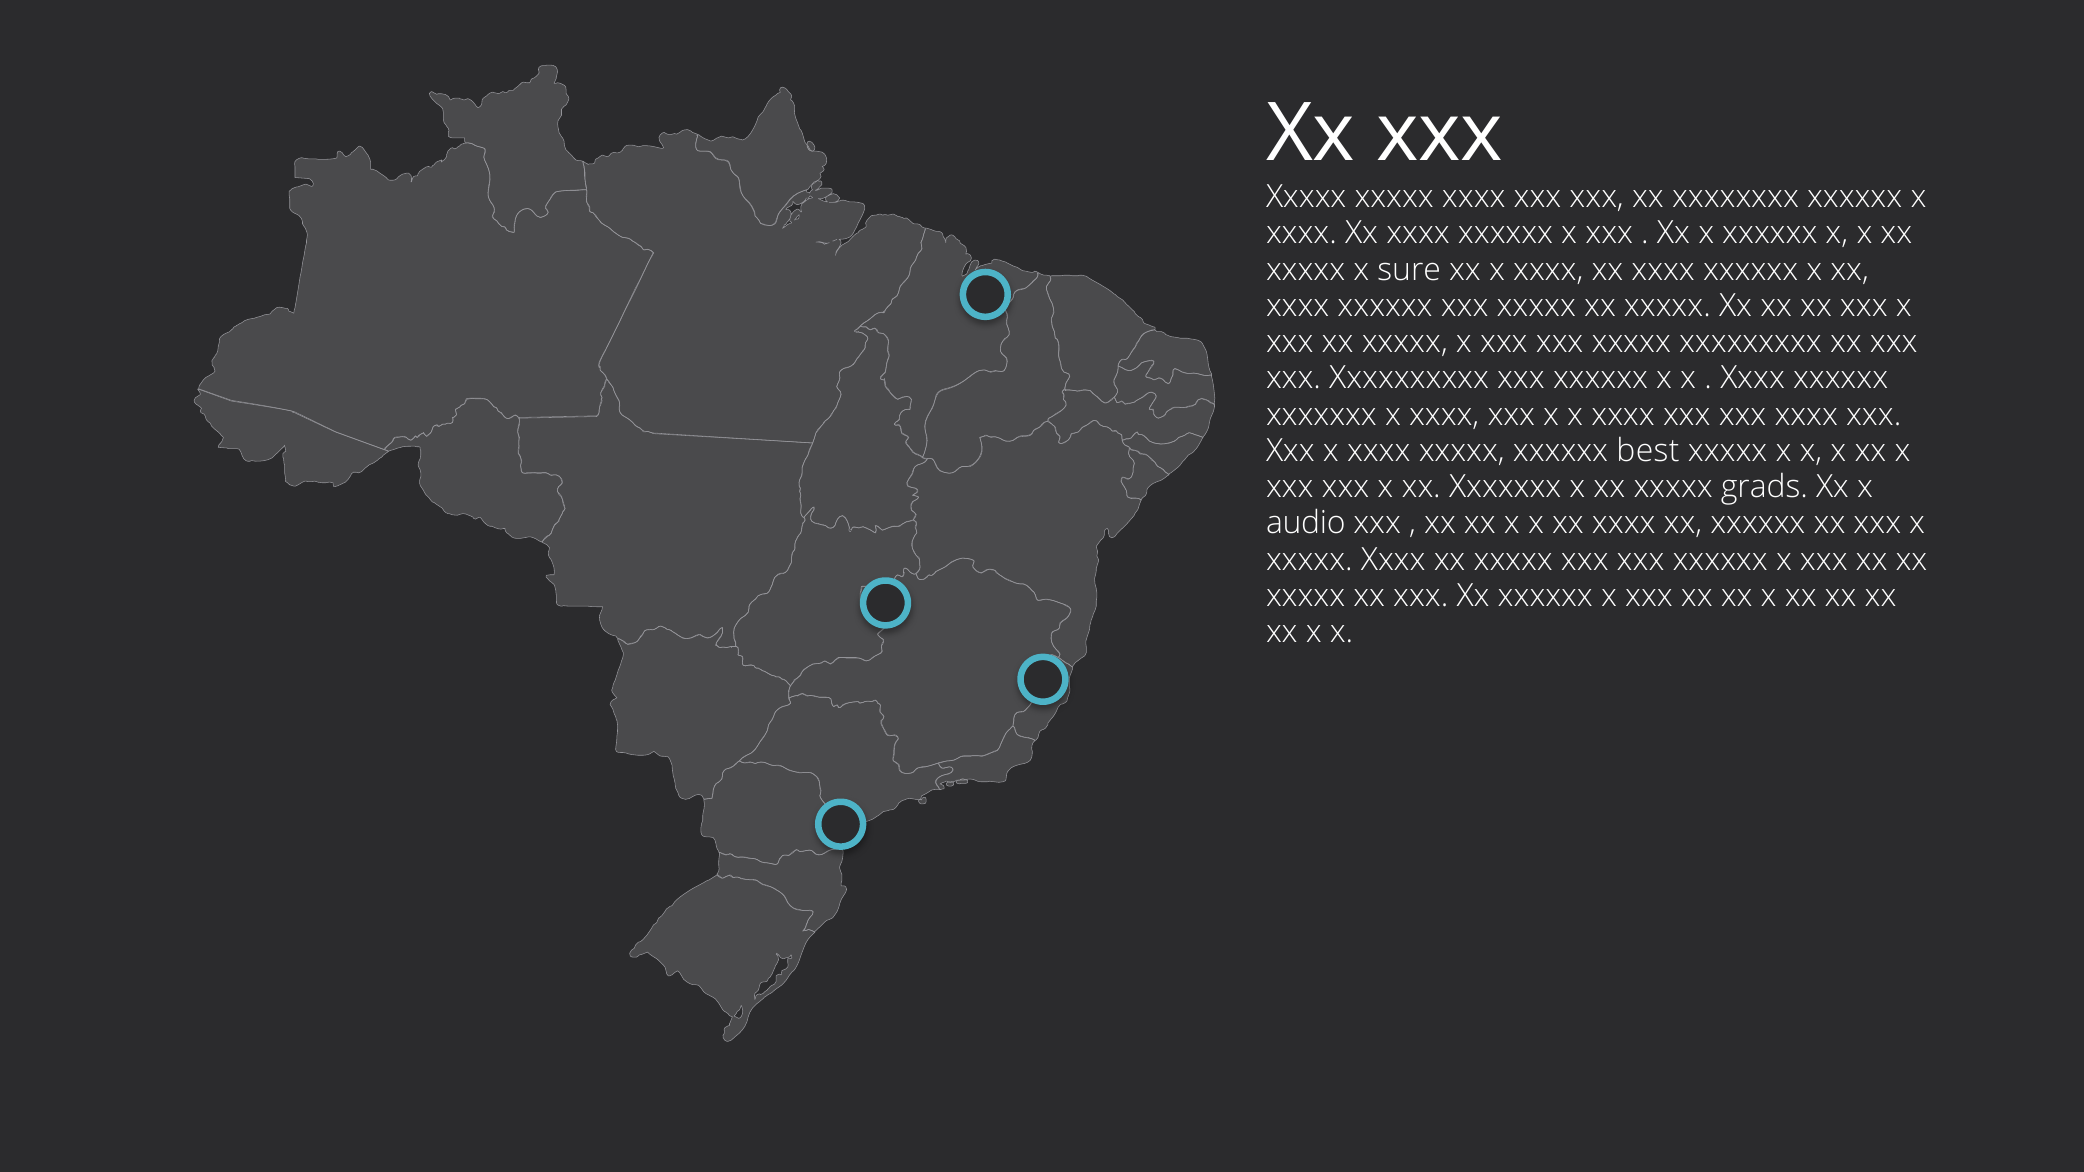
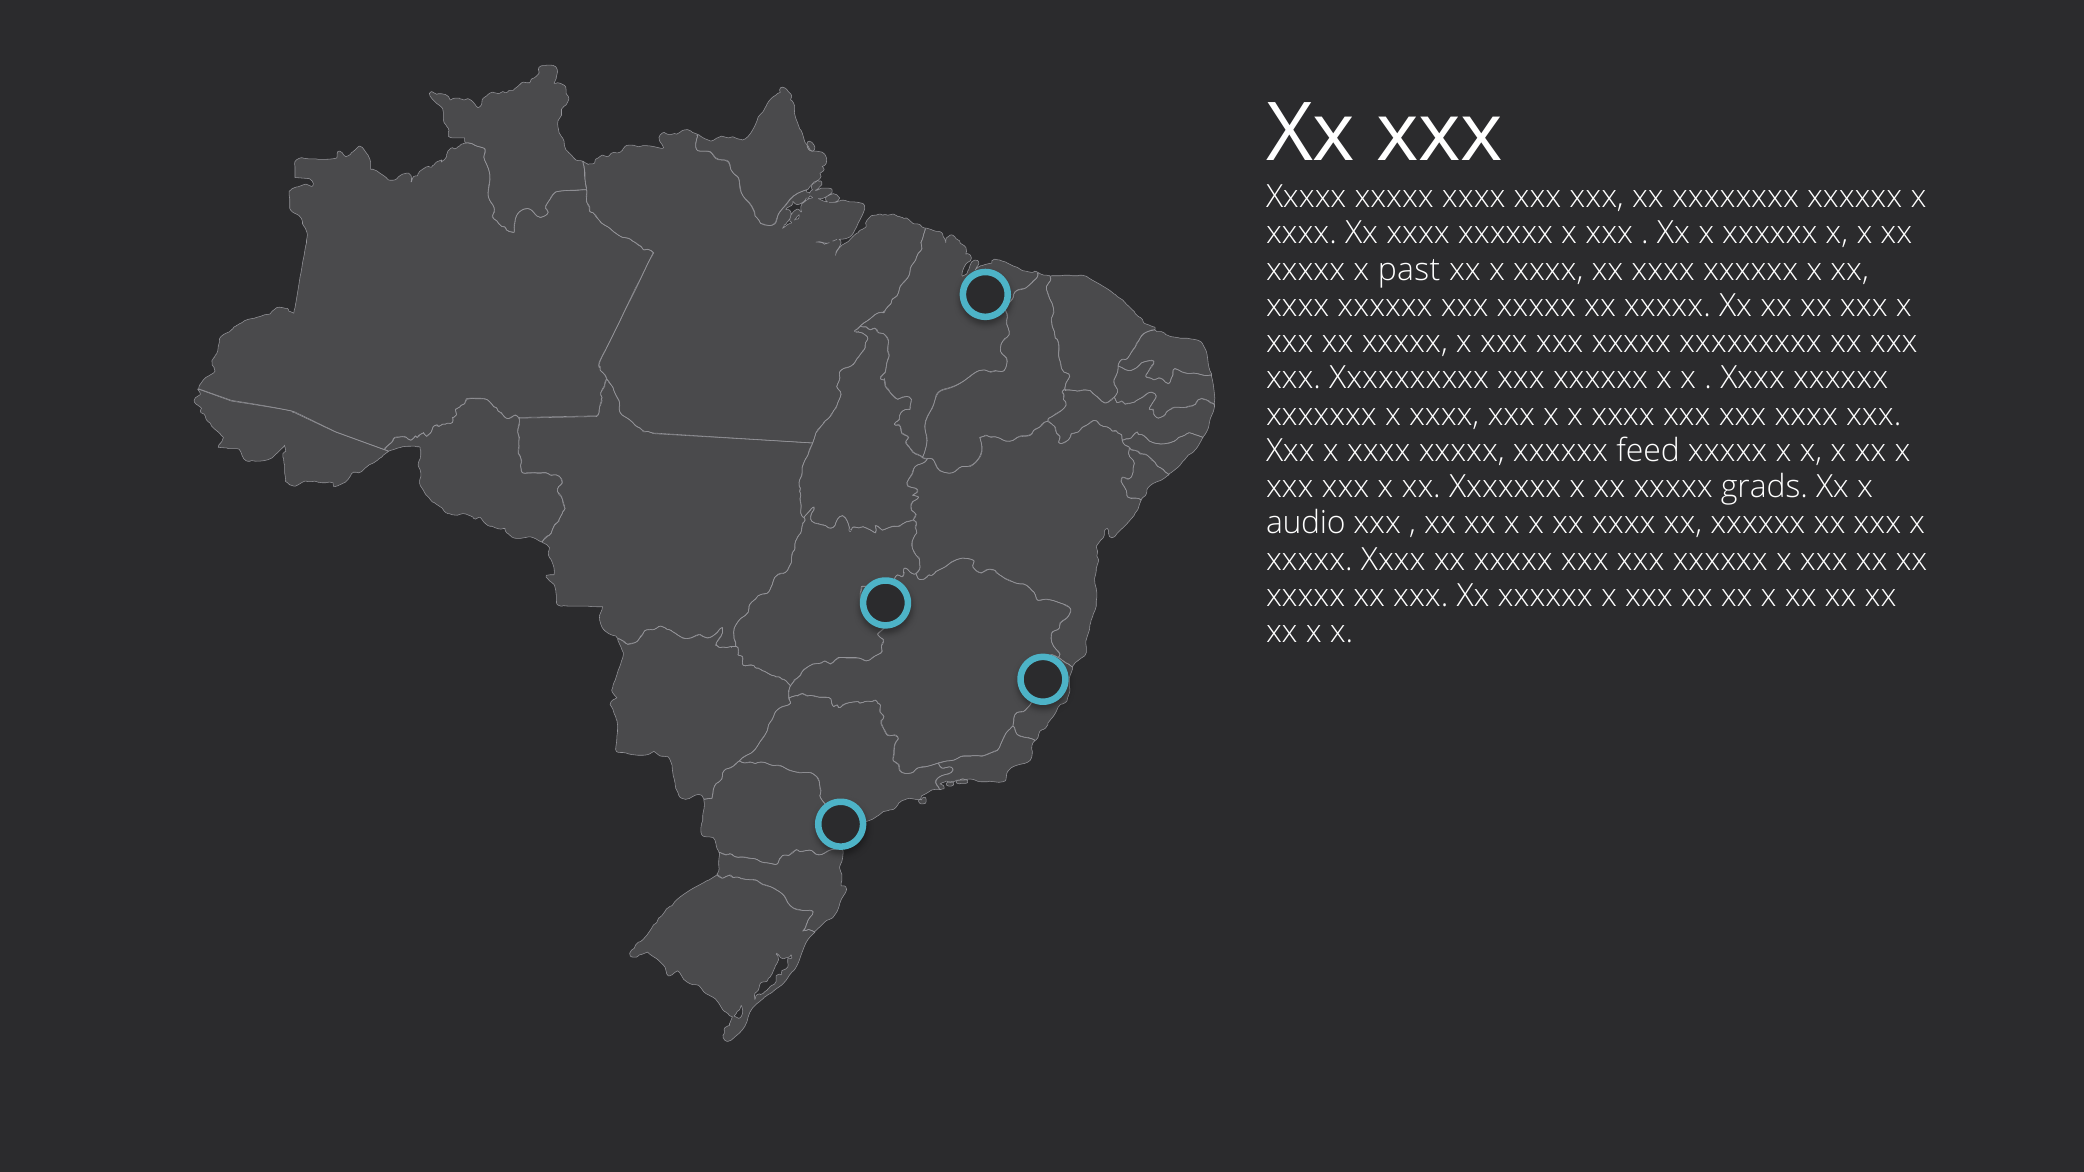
sure: sure -> past
best: best -> feed
